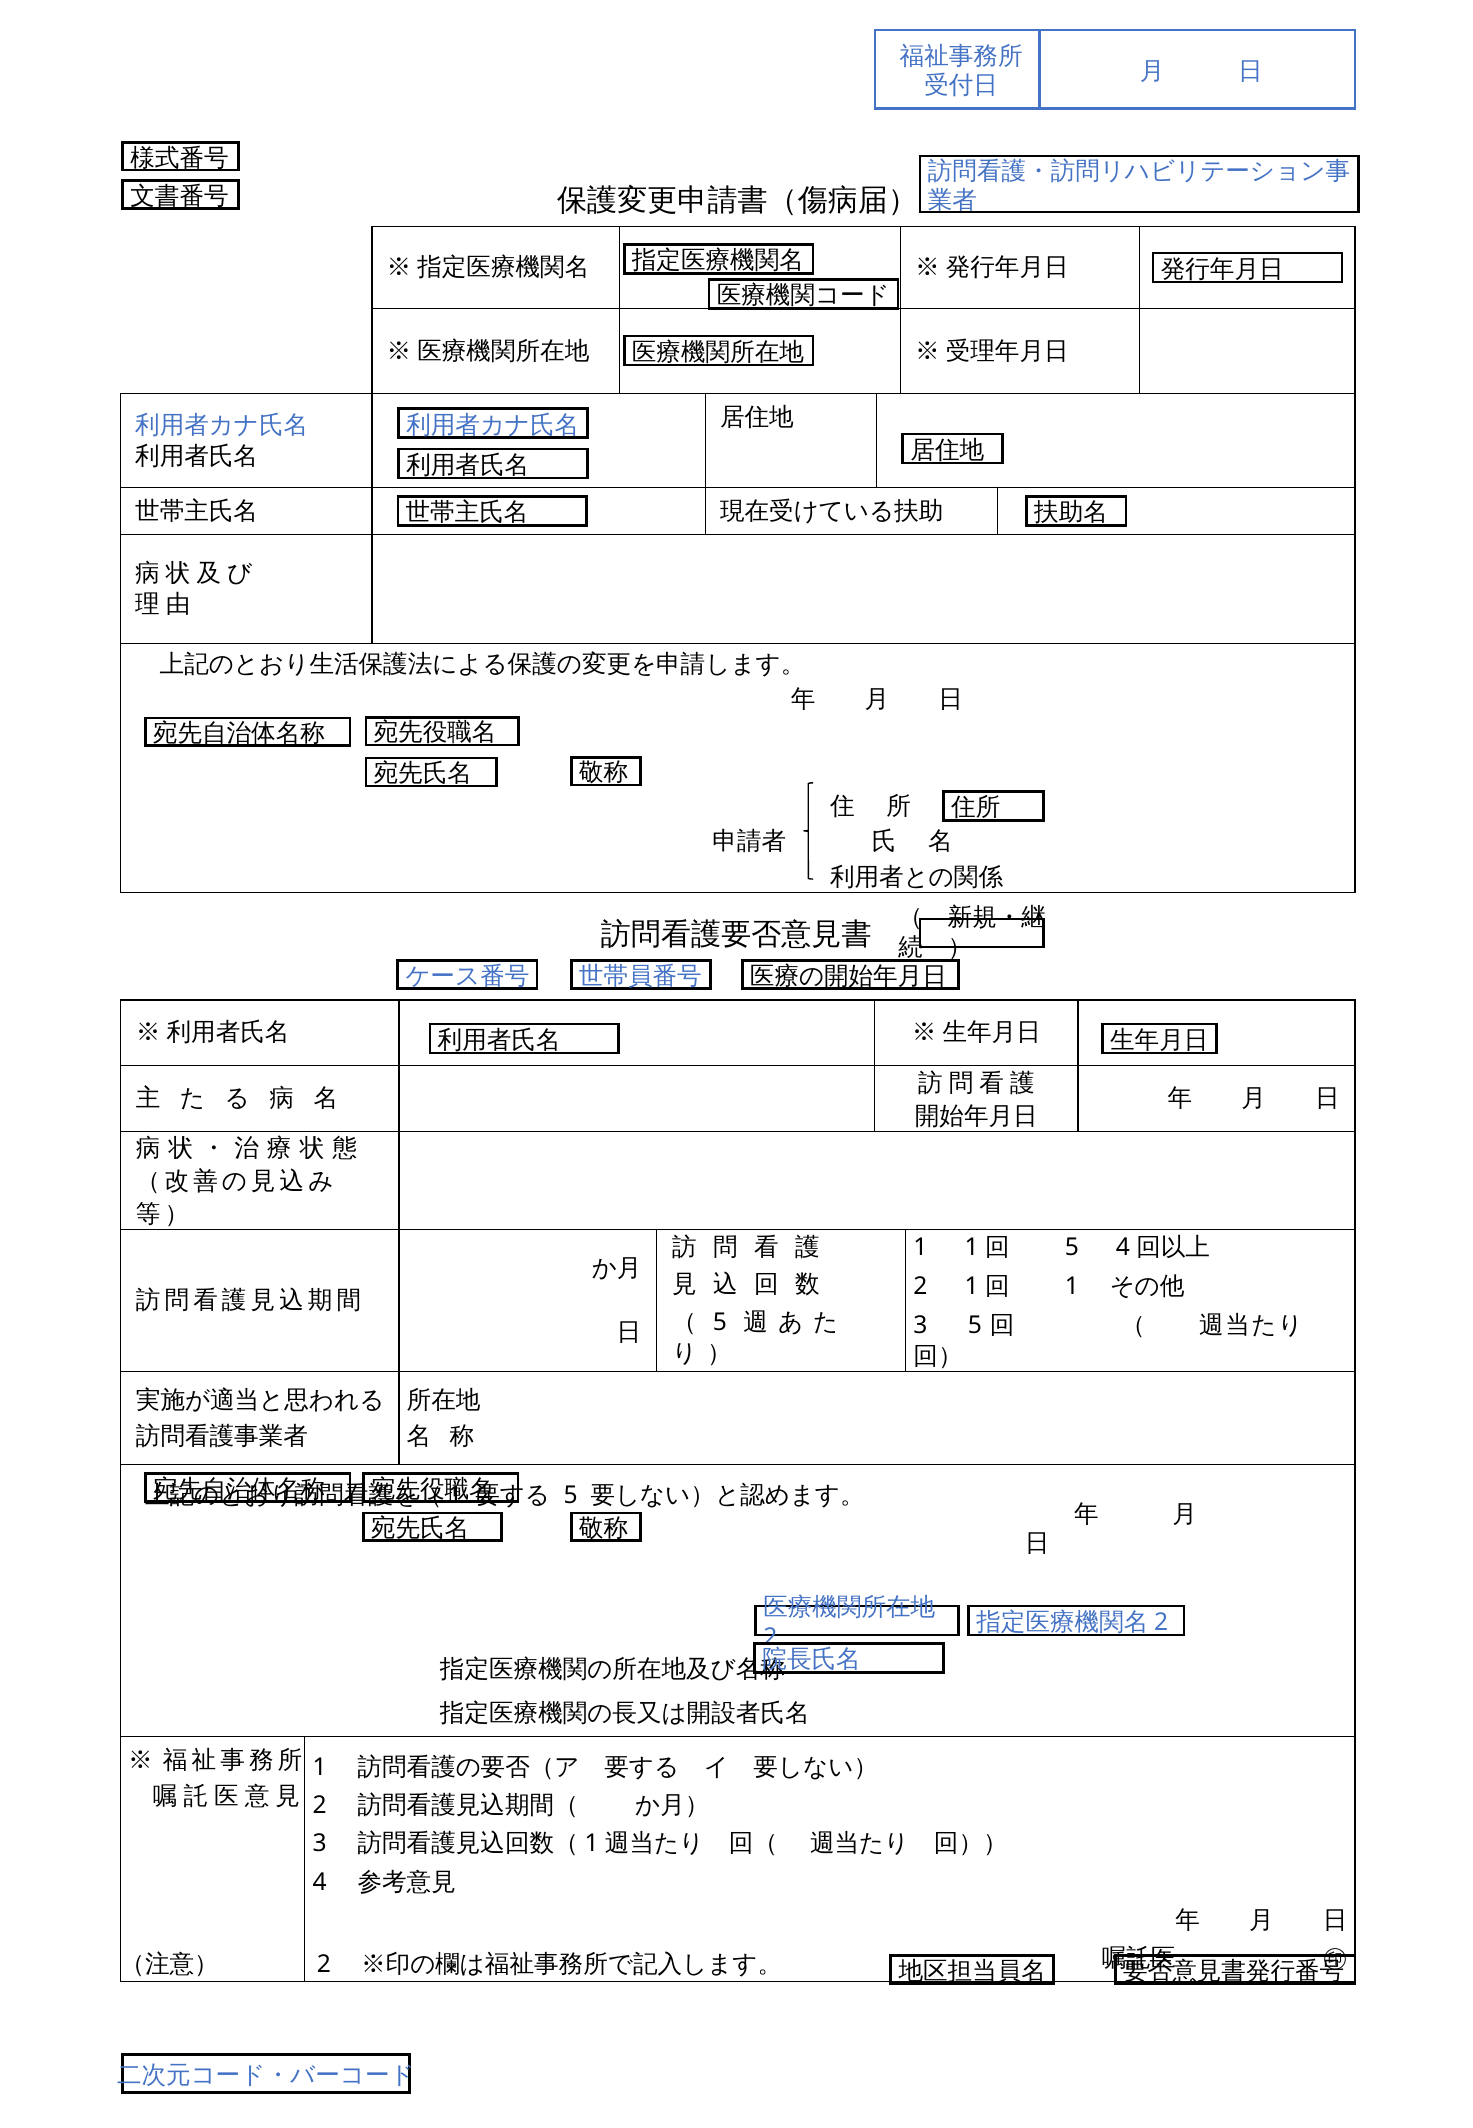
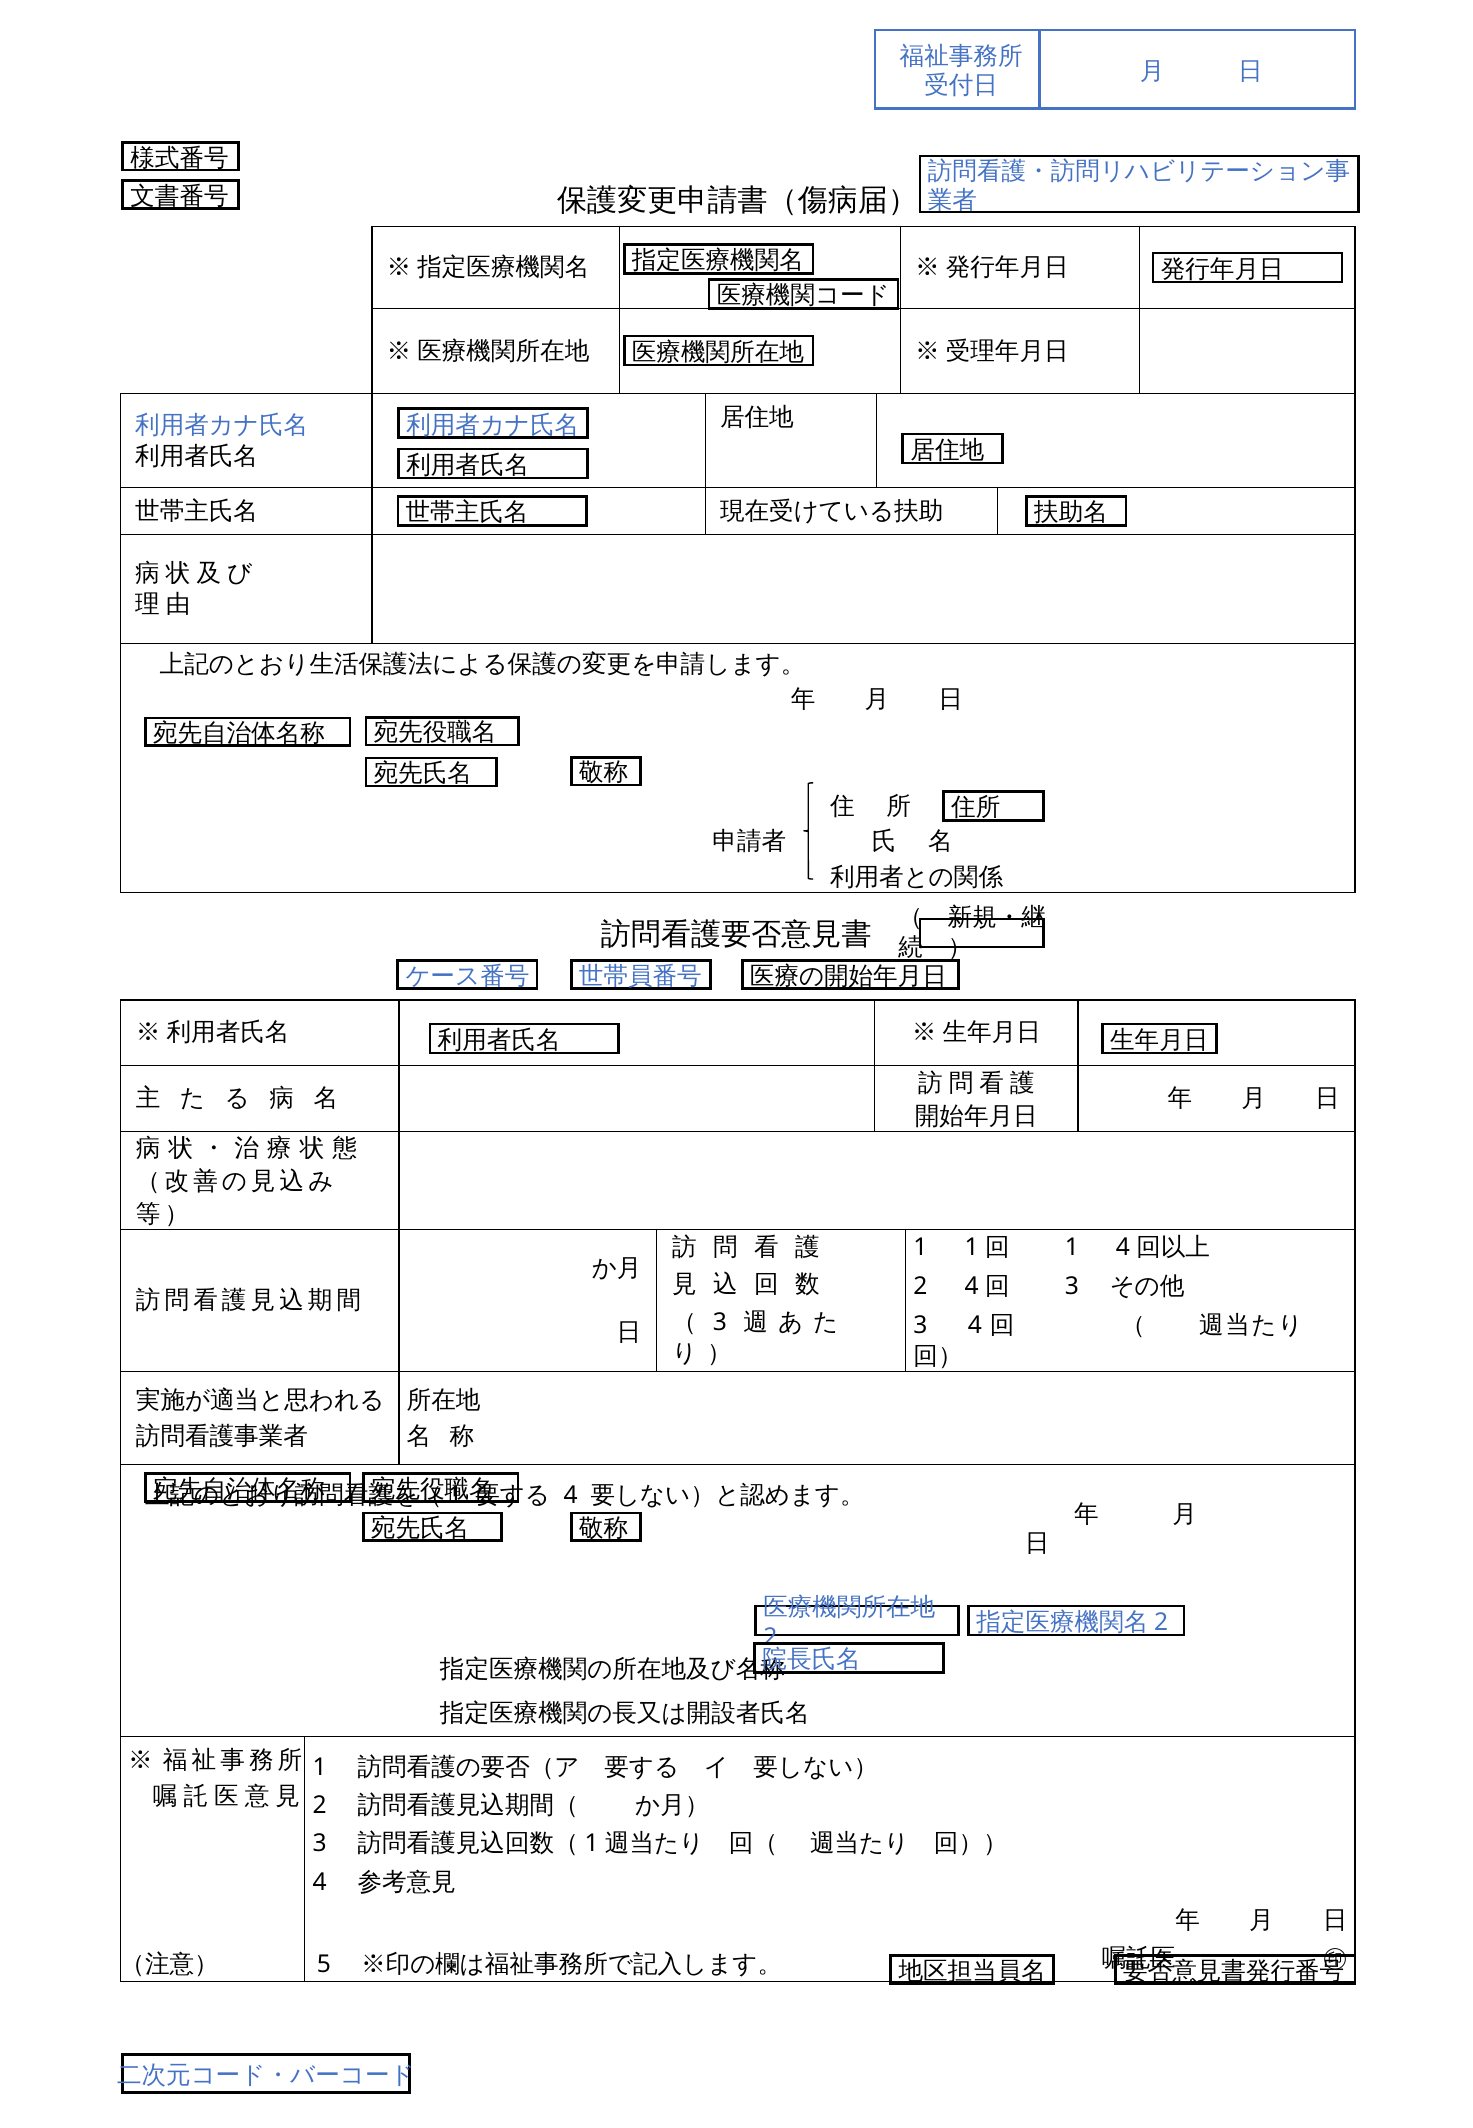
5 at (1072, 1248): 5 -> 1
2 1: 1 -> 4
1 at (1072, 1286): 1 -> 3
5 at (720, 1323): 5 -> 3
3 5: 5 -> 4
5 at (571, 1495): 5 -> 4
2 at (324, 1964): 2 -> 5
